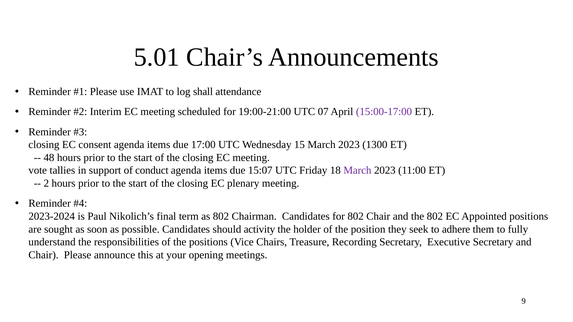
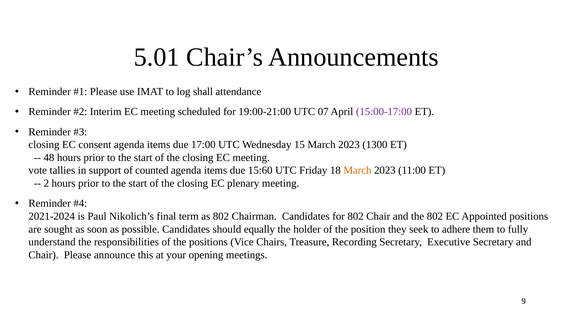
conduct: conduct -> counted
15:07: 15:07 -> 15:60
March at (357, 171) colour: purple -> orange
2023-2024: 2023-2024 -> 2021-2024
activity: activity -> equally
